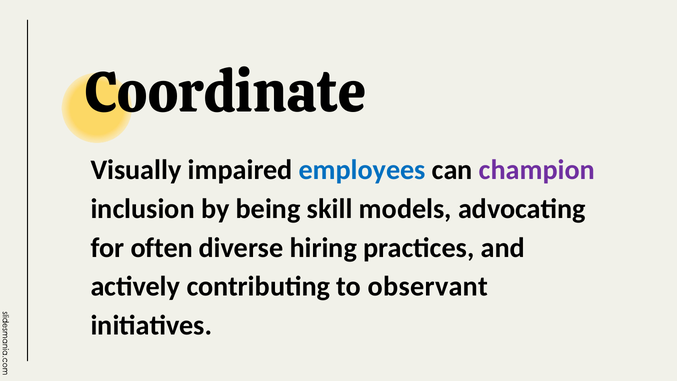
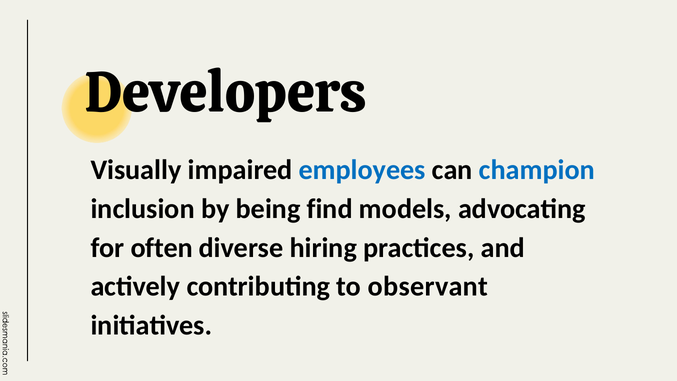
Coordinate: Coordinate -> Developers
champion colour: purple -> blue
skill: skill -> find
